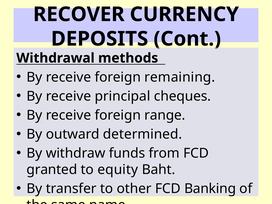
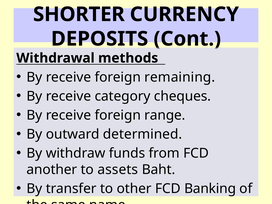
RECOVER: RECOVER -> SHORTER
principal: principal -> category
granted: granted -> another
equity: equity -> assets
